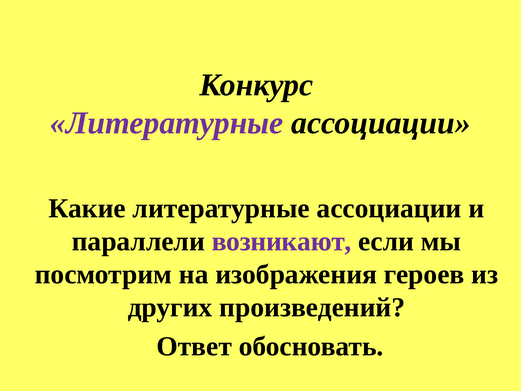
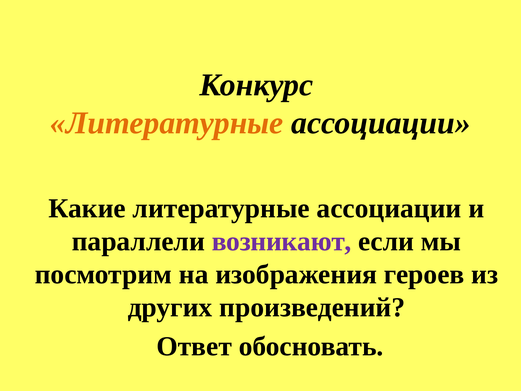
Литературные at (167, 123) colour: purple -> orange
